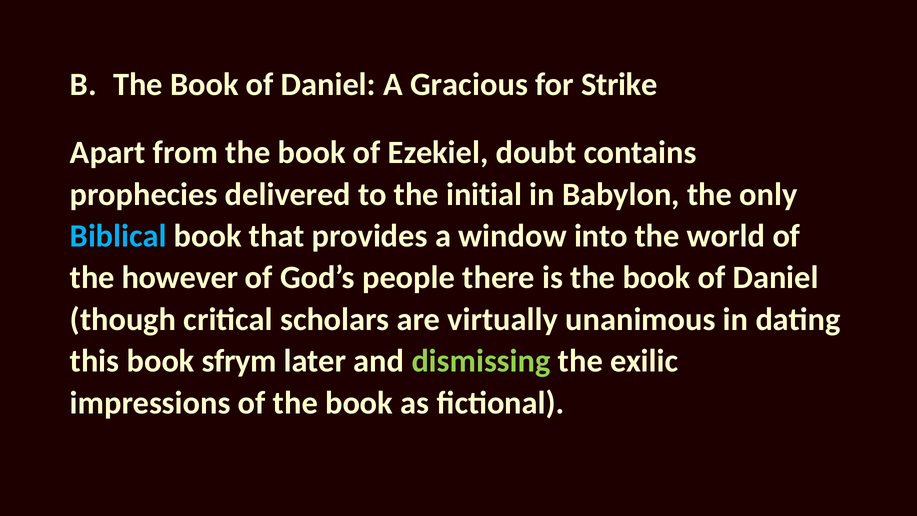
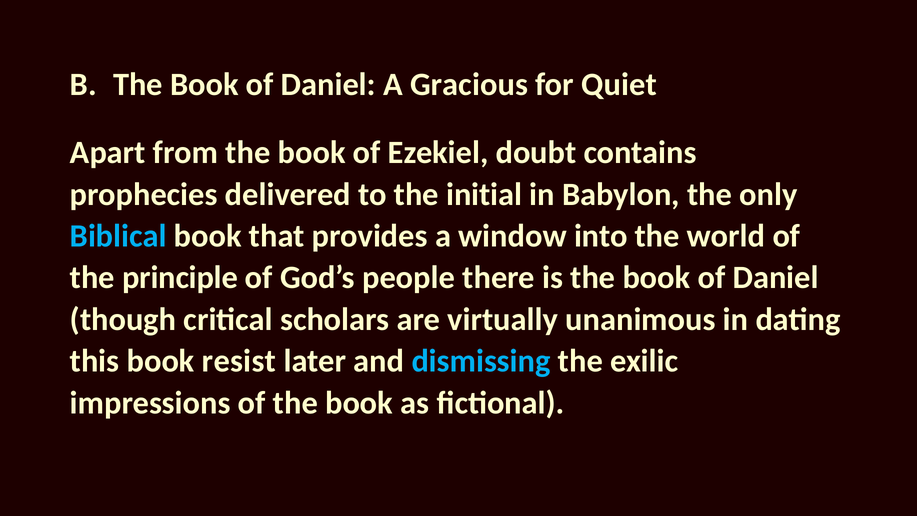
Strike: Strike -> Quiet
however: however -> principle
sfrym: sfrym -> resist
dismissing colour: light green -> light blue
